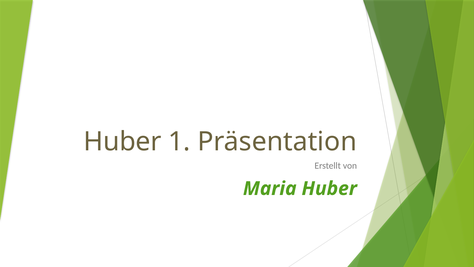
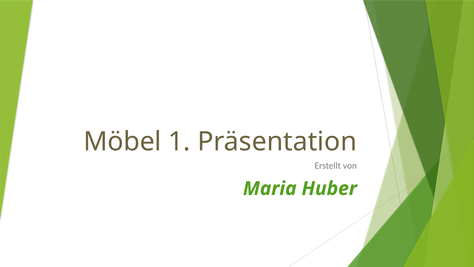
Huber at (123, 142): Huber -> Möbel
